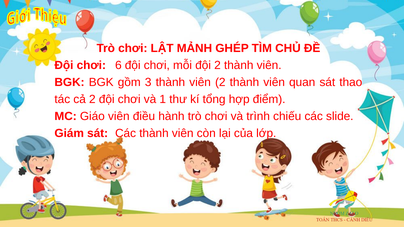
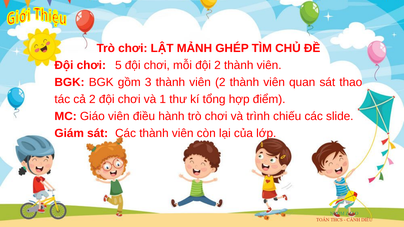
6: 6 -> 5
